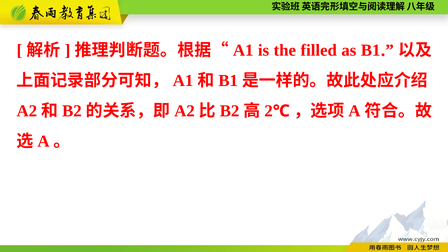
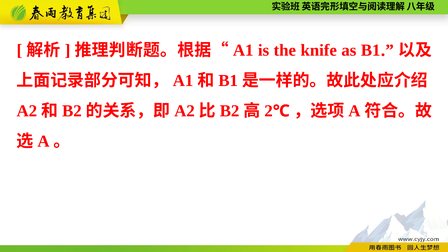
filled: filled -> knife
